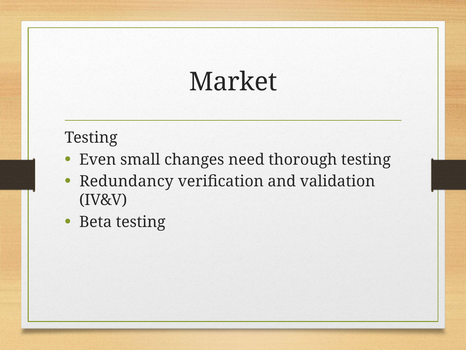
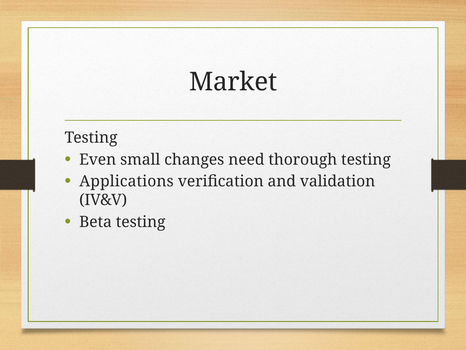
Redundancy: Redundancy -> Applications
